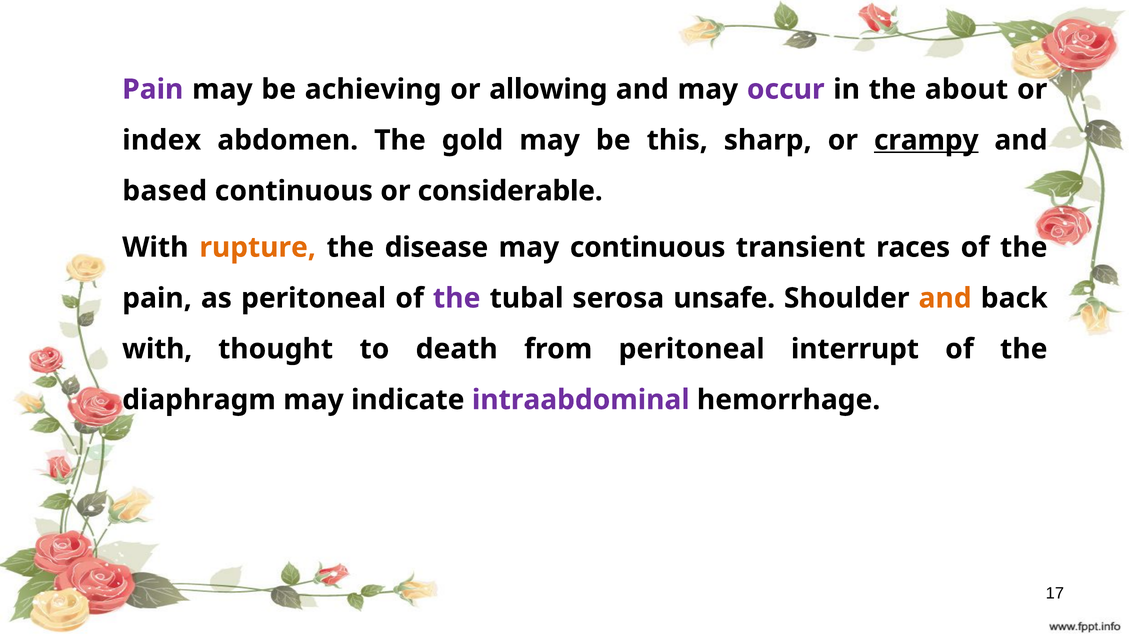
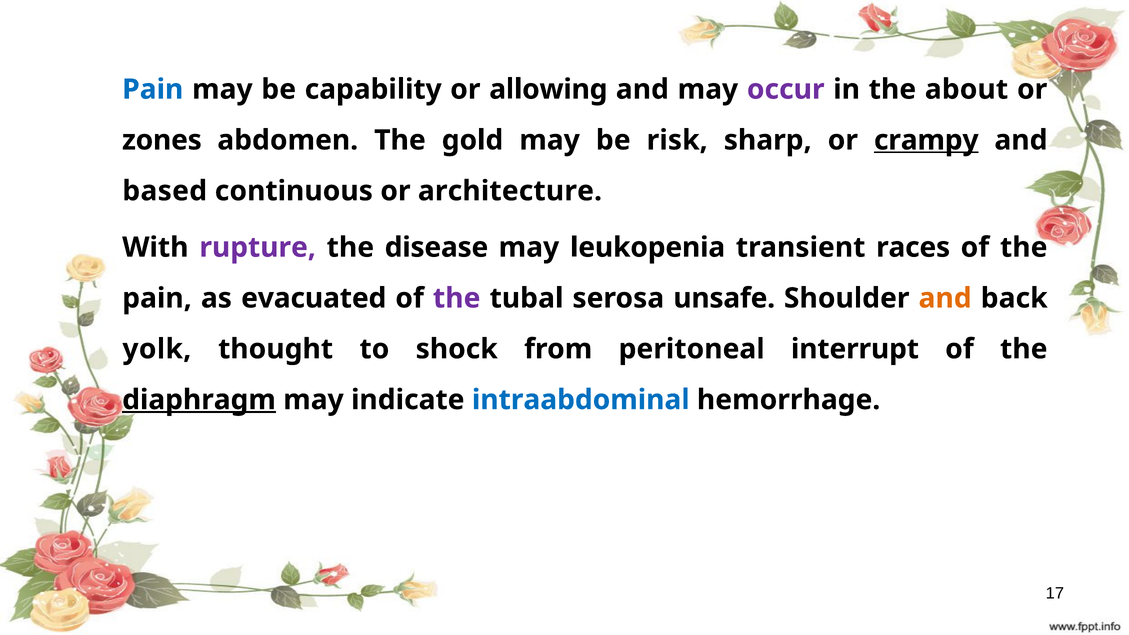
Pain at (153, 89) colour: purple -> blue
achieving: achieving -> capability
index: index -> zones
this: this -> risk
considerable: considerable -> architecture
rupture colour: orange -> purple
may continuous: continuous -> leukopenia
as peritoneal: peritoneal -> evacuated
with at (157, 349): with -> yolk
death: death -> shock
diaphragm underline: none -> present
intraabdominal colour: purple -> blue
